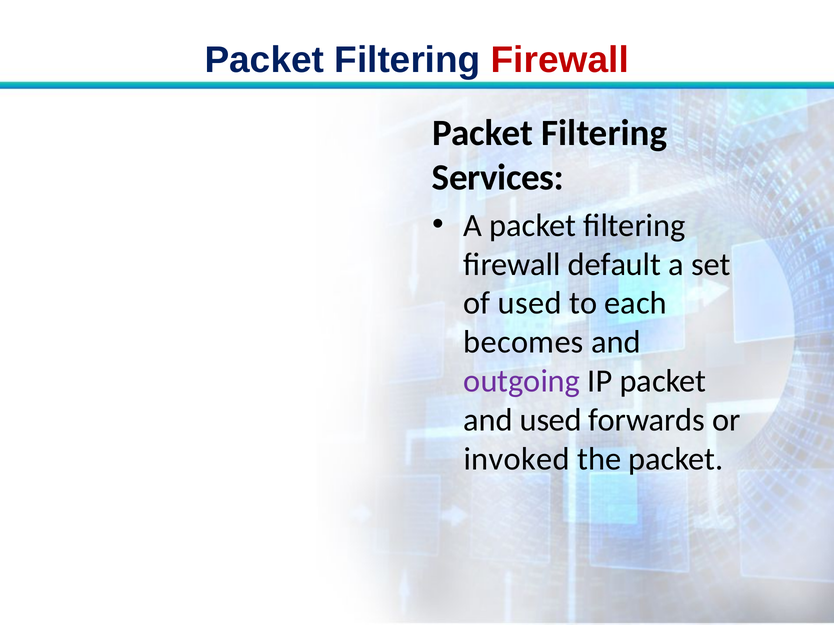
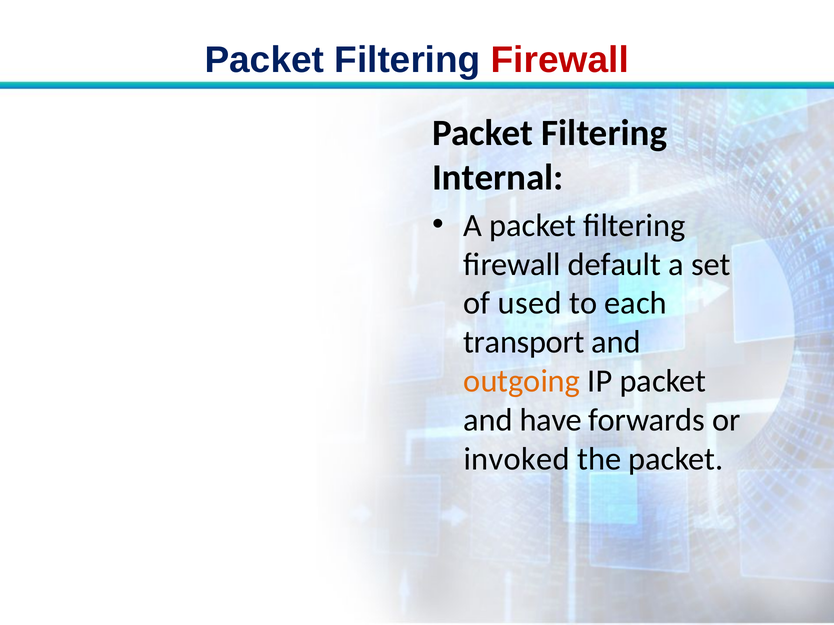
Services: Services -> Internal
becomes: becomes -> transport
outgoing colour: purple -> orange
and used: used -> have
